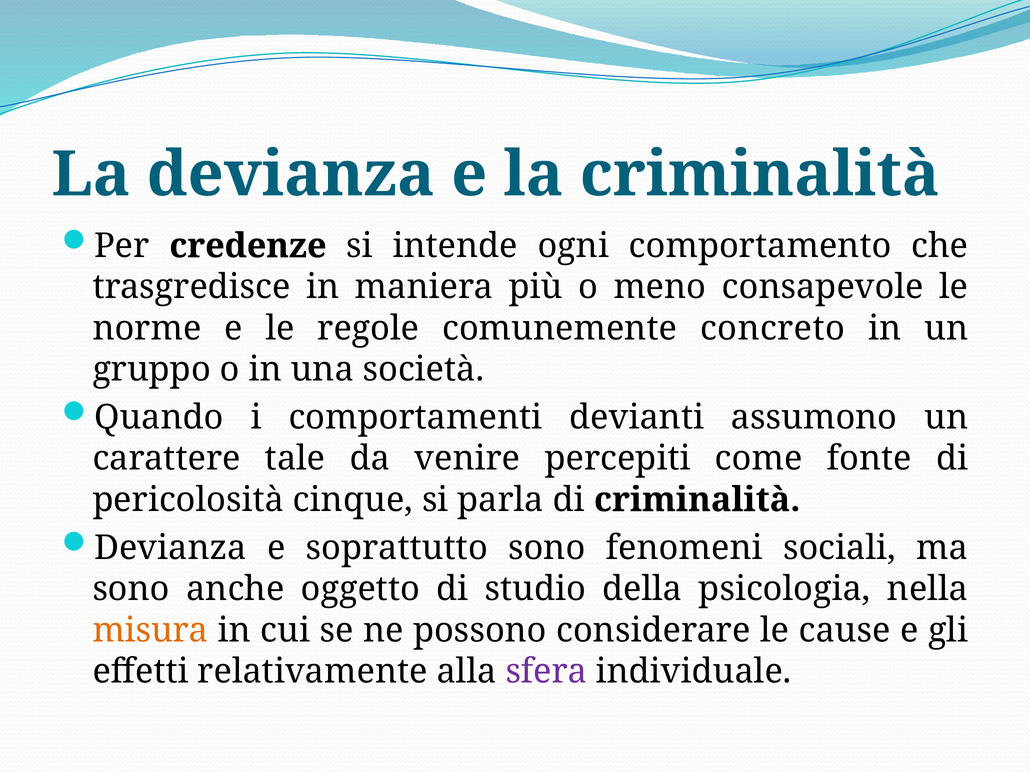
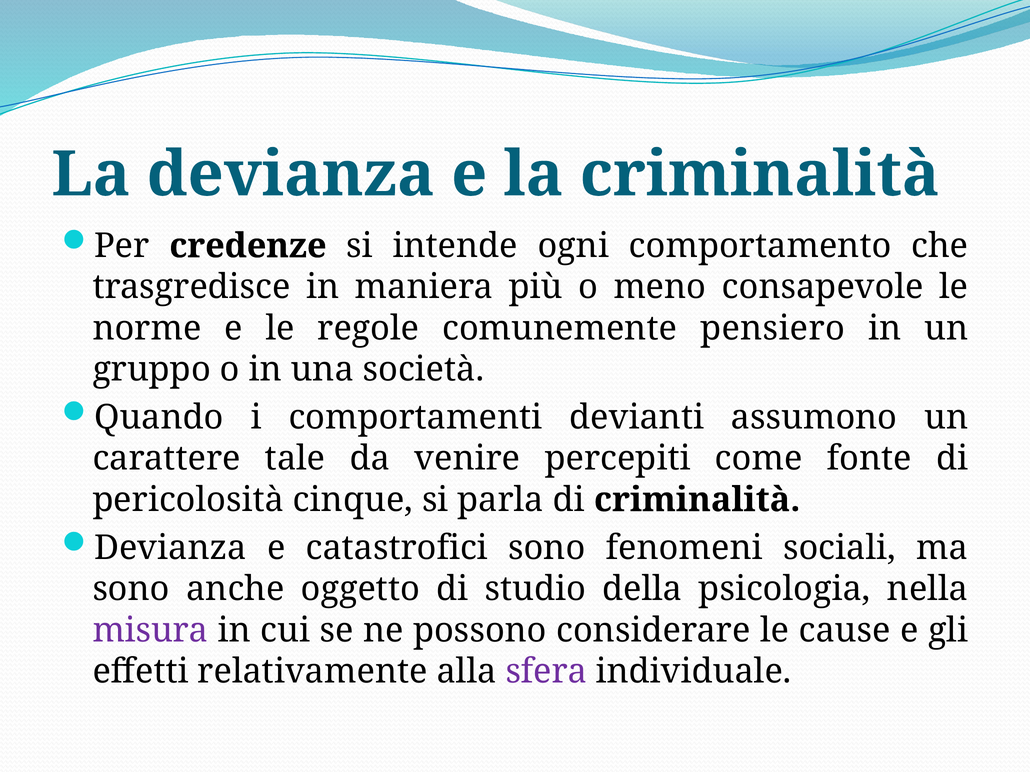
concreto: concreto -> pensiero
soprattutto: soprattutto -> catastrofici
misura colour: orange -> purple
